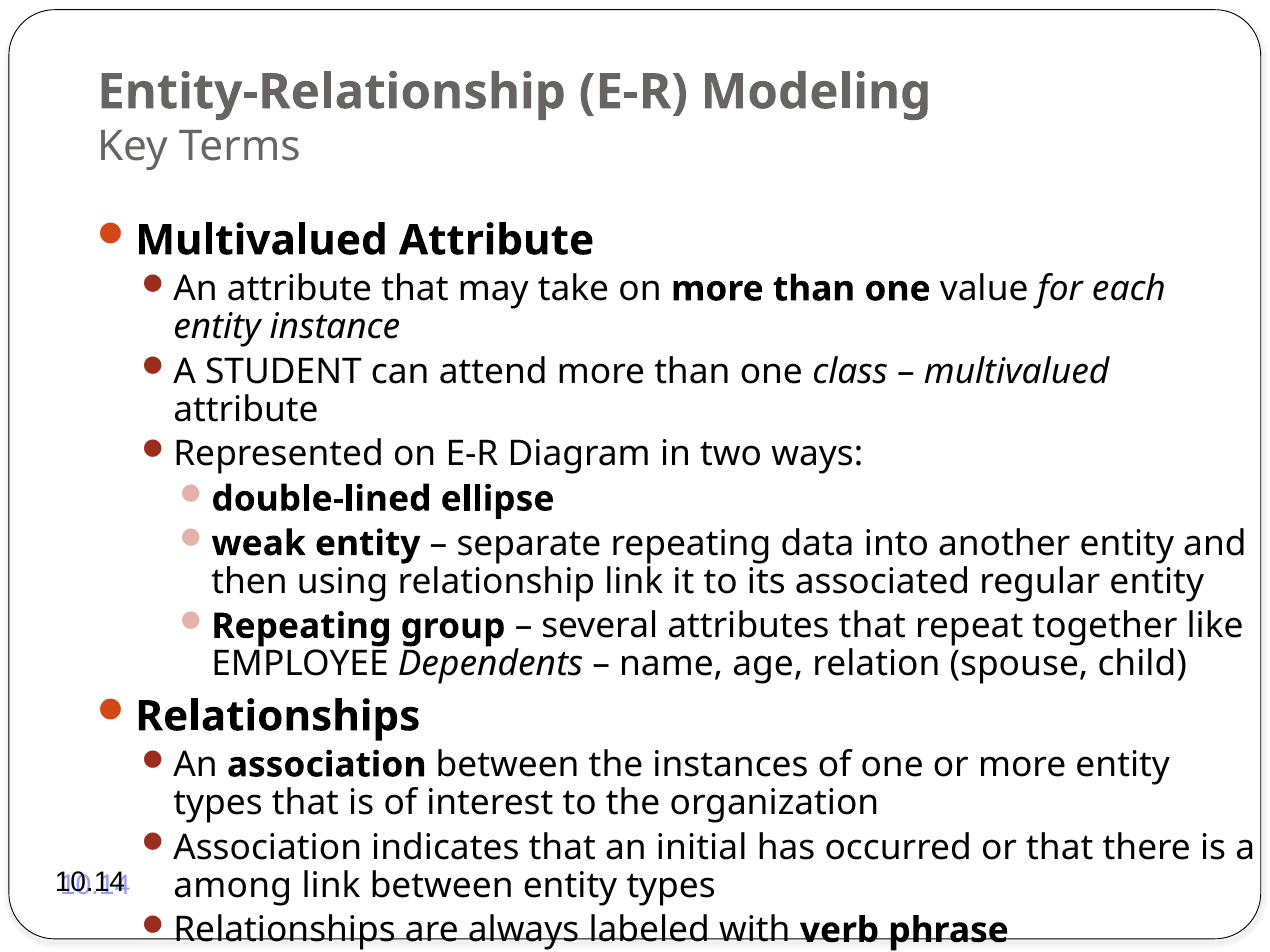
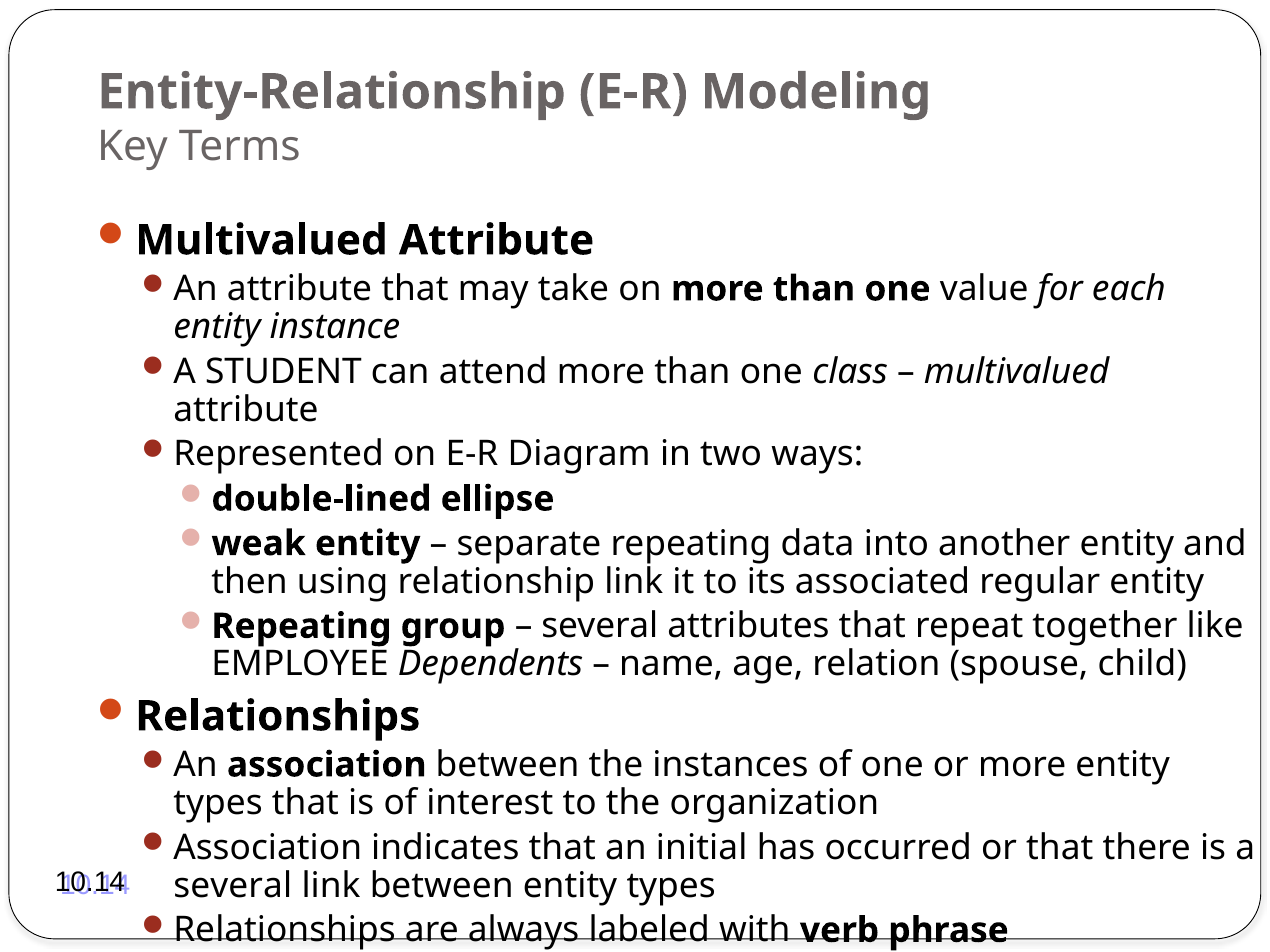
among at (233, 886): among -> several
